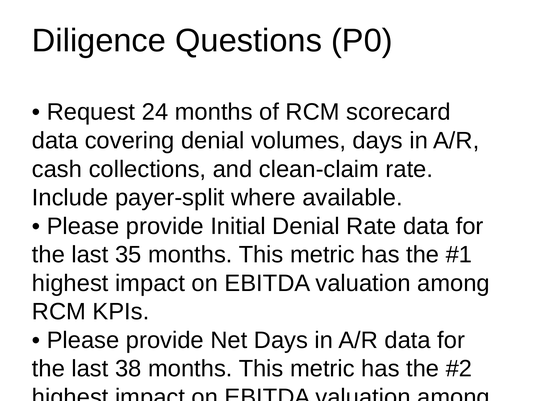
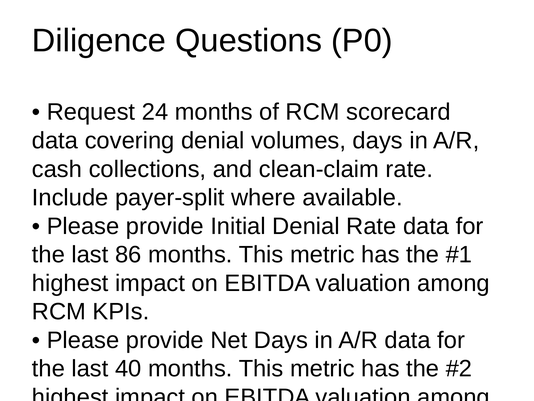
35: 35 -> 86
38: 38 -> 40
